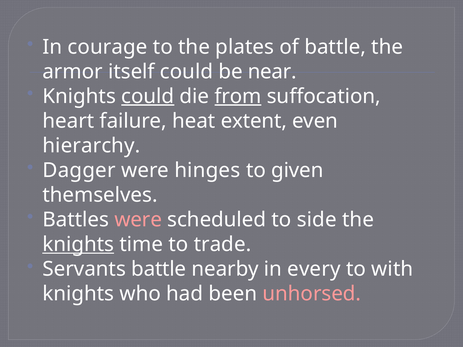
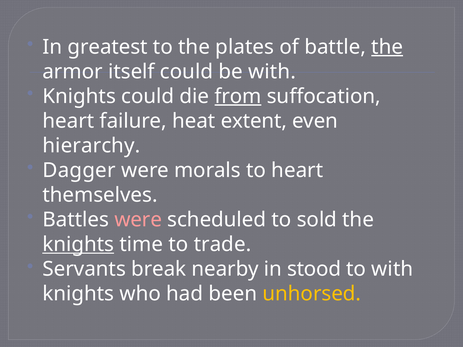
courage: courage -> greatest
the at (387, 47) underline: none -> present
be near: near -> with
could at (148, 96) underline: present -> none
hinges: hinges -> morals
to given: given -> heart
side: side -> sold
Servants battle: battle -> break
every: every -> stood
unhorsed colour: pink -> yellow
